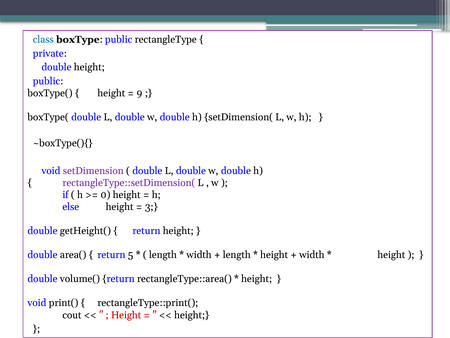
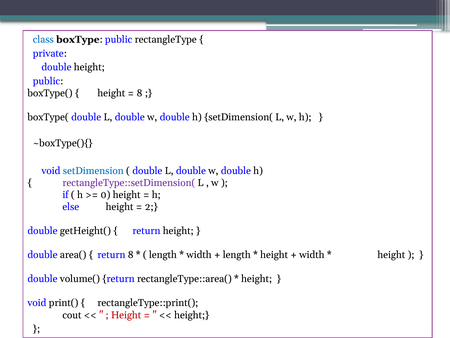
9 at (139, 93): 9 -> 8
setDimension colour: purple -> blue
3: 3 -> 2
return 5: 5 -> 8
